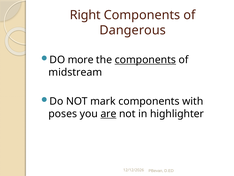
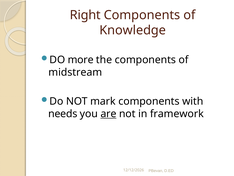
Dangerous: Dangerous -> Knowledge
components at (145, 60) underline: present -> none
poses: poses -> needs
highlighter: highlighter -> framework
